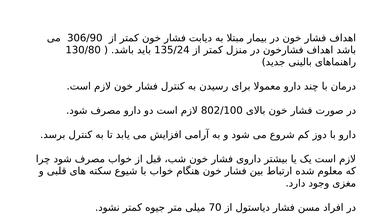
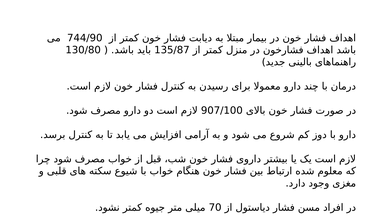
306/90: 306/90 -> 744/90
135/24: 135/24 -> 135/87
802/100: 802/100 -> 907/100
